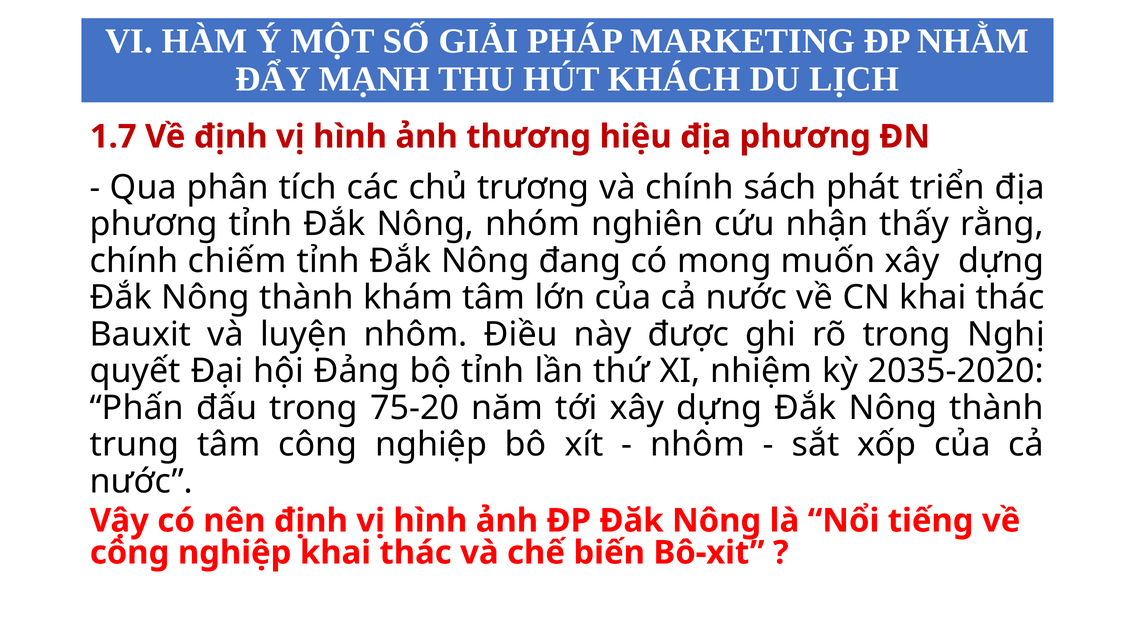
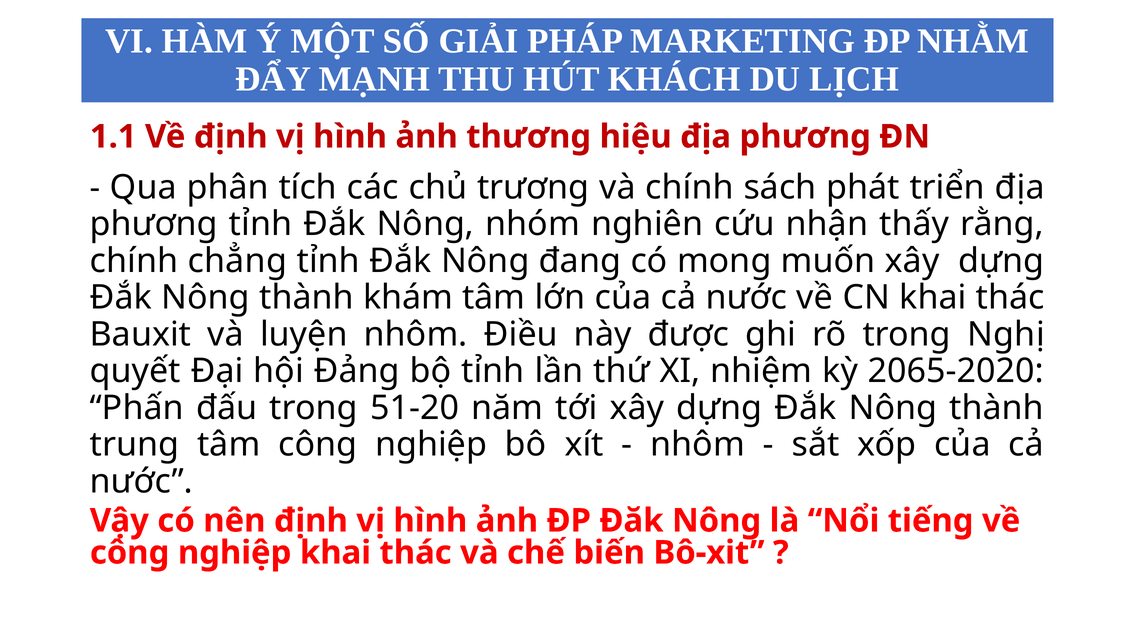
1.7: 1.7 -> 1.1
chiếm: chiếm -> chẳng
2035-2020: 2035-2020 -> 2065-2020
75-20: 75-20 -> 51-20
